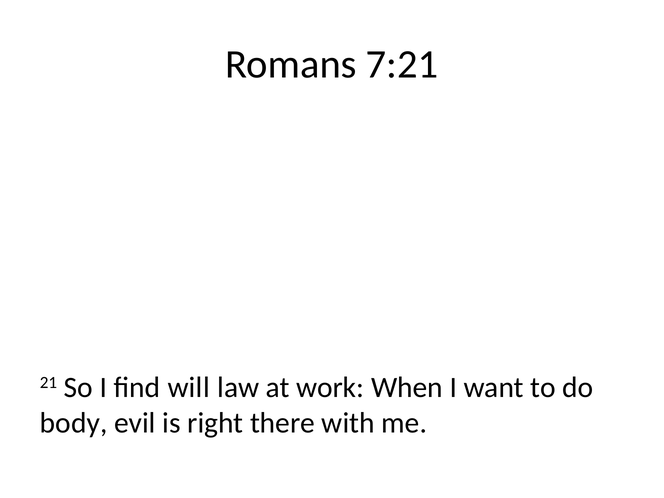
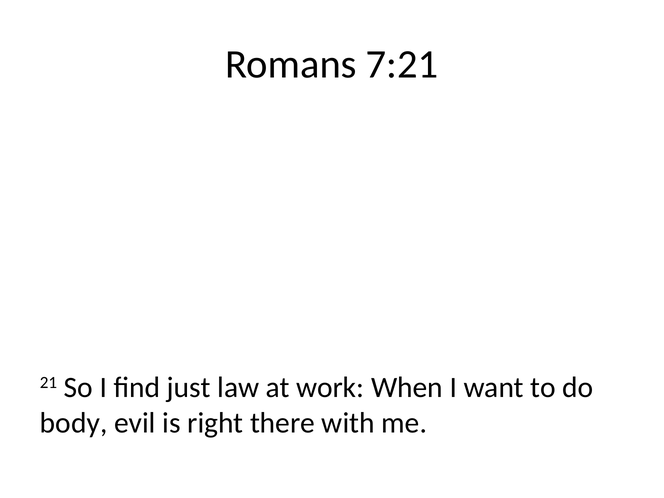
will: will -> just
